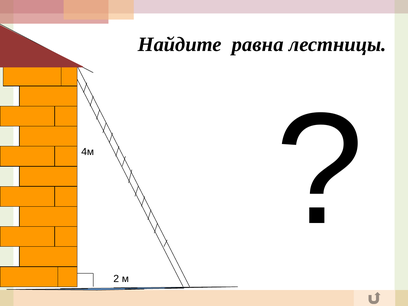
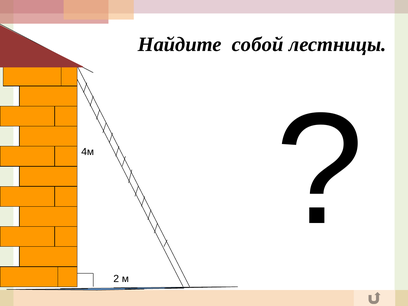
равна: равна -> собой
